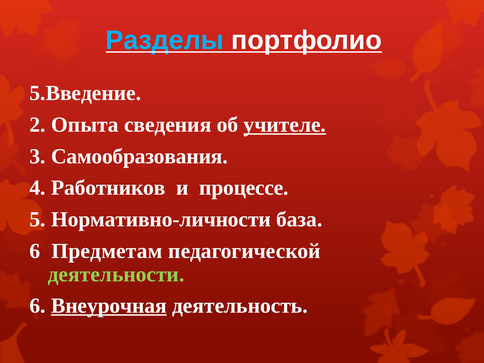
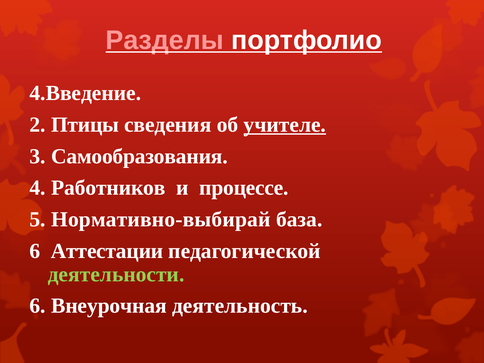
Разделы colour: light blue -> pink
5.Введение: 5.Введение -> 4.Введение
Опыта: Опыта -> Птицы
Нормативно-личности: Нормативно-личности -> Нормативно-выбирай
Предметам: Предметам -> Аттестации
Внеурочная underline: present -> none
